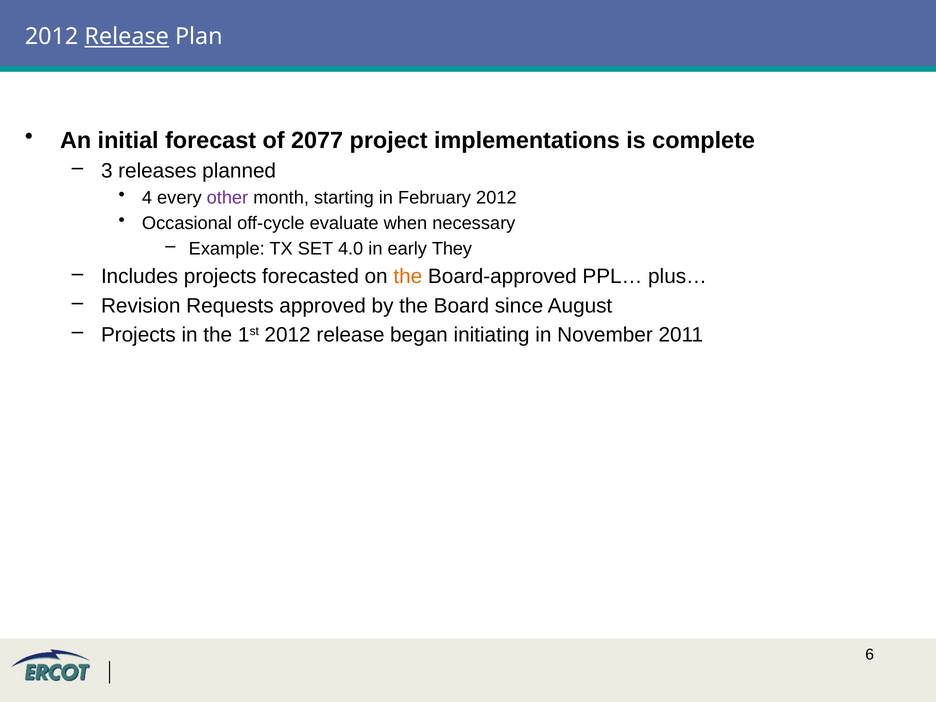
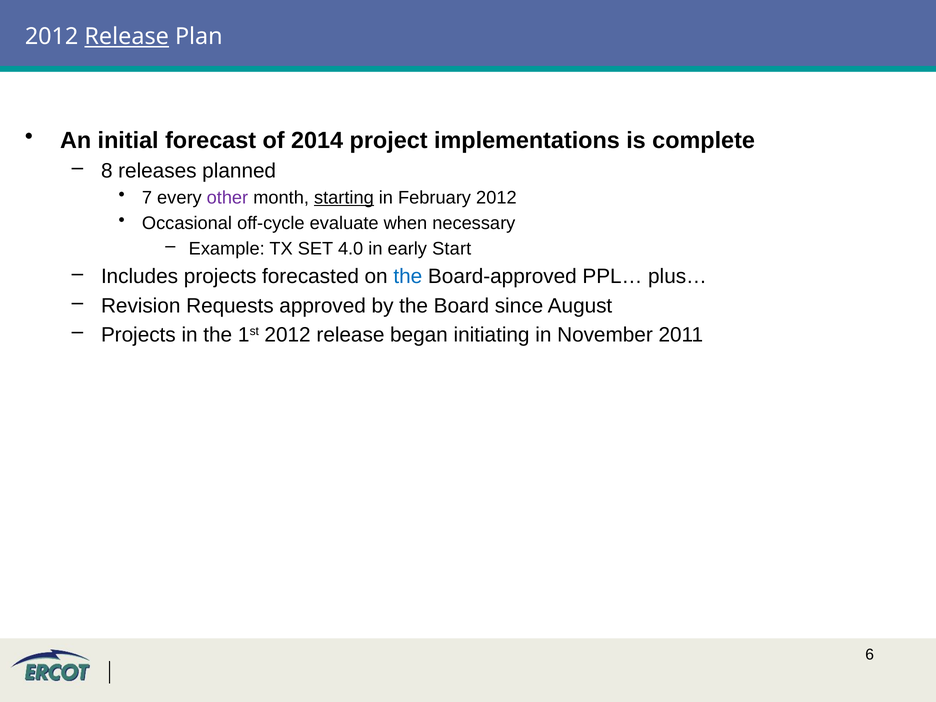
2077: 2077 -> 2014
3: 3 -> 8
4: 4 -> 7
starting underline: none -> present
They: They -> Start
the at (408, 277) colour: orange -> blue
